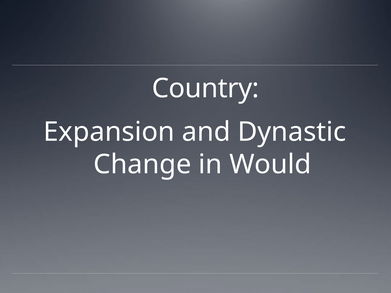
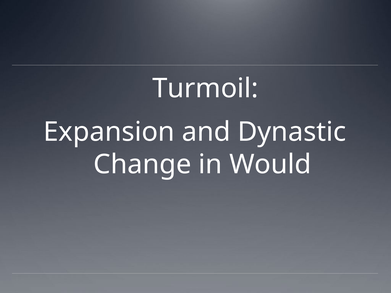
Country: Country -> Turmoil
